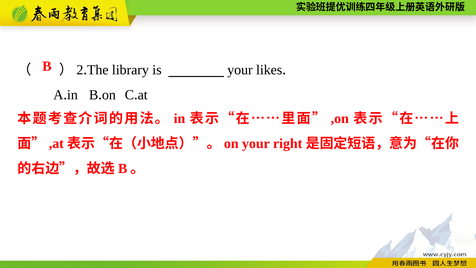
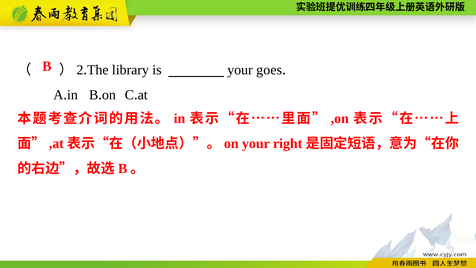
likes: likes -> goes
